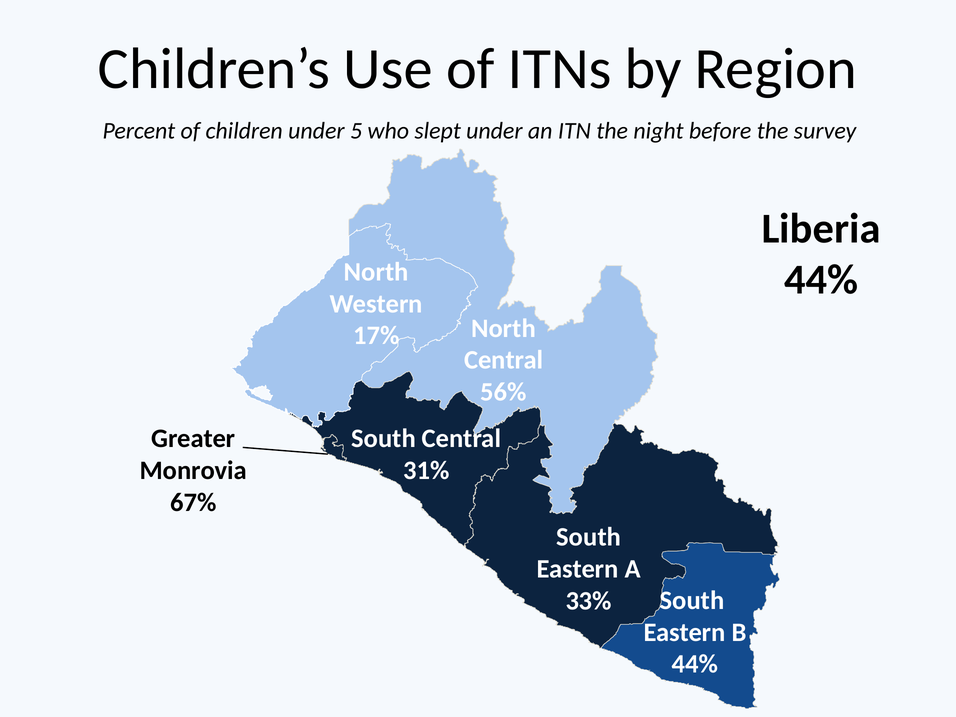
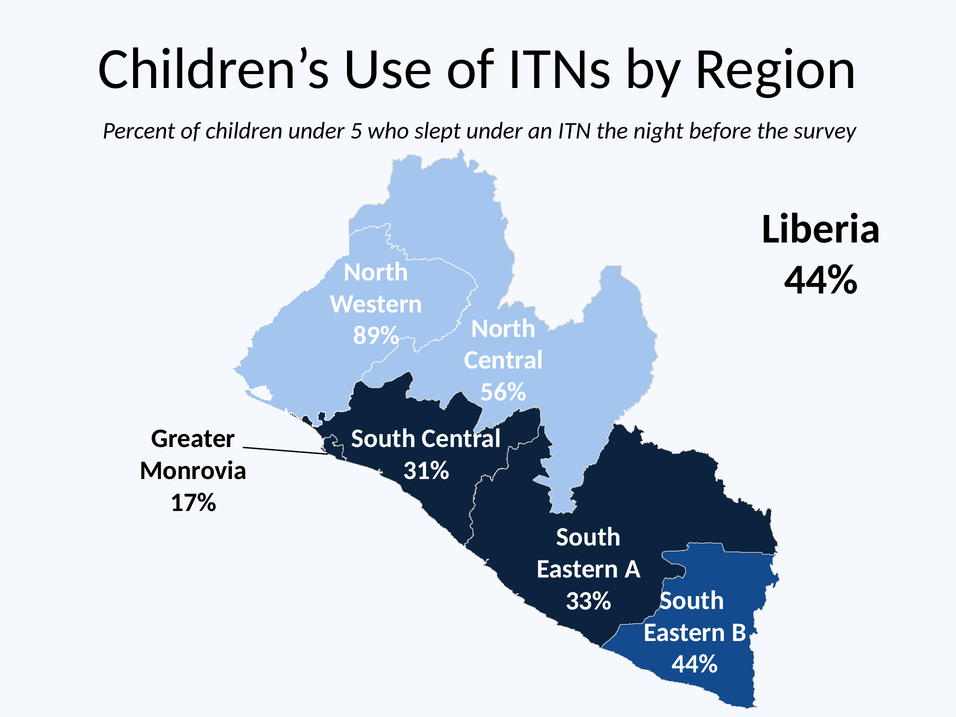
17%: 17% -> 89%
67%: 67% -> 17%
